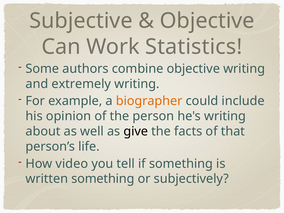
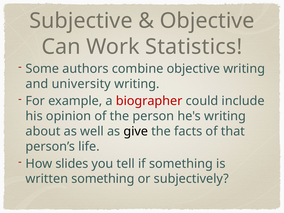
extremely: extremely -> university
biographer colour: orange -> red
video: video -> slides
